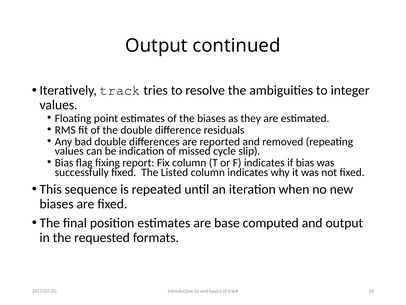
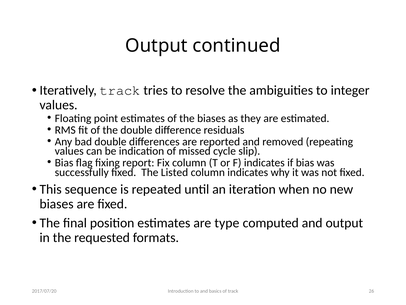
base: base -> type
